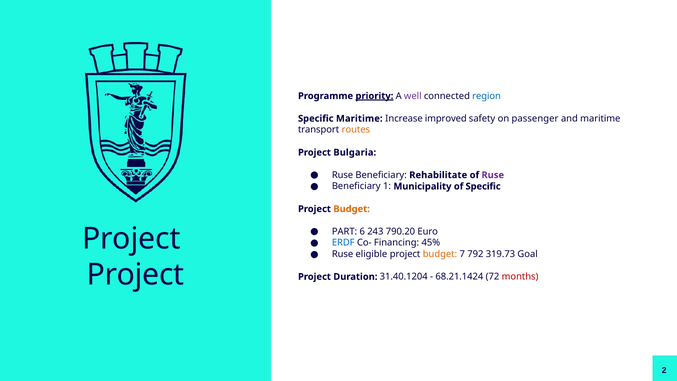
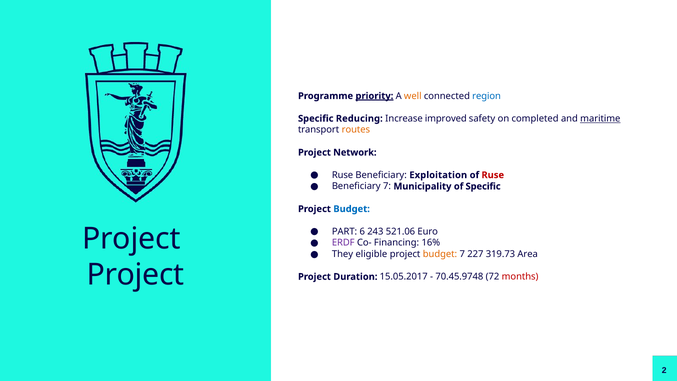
well colour: purple -> orange
Specific Maritime: Maritime -> Reducing
passenger: passenger -> completed
maritime at (600, 118) underline: none -> present
Bulgaria: Bulgaria -> Network
Rehabilitate: Rehabilitate -> Exploitation
Ruse at (493, 175) colour: purple -> red
Beneficiary 1: 1 -> 7
Budget at (352, 209) colour: orange -> blue
790.20: 790.20 -> 521.06
ERDF colour: blue -> purple
45%: 45% -> 16%
Ruse at (343, 254): Ruse -> They
792: 792 -> 227
Goal: Goal -> Area
31.40.1204: 31.40.1204 -> 15.05.2017
68.21.1424: 68.21.1424 -> 70.45.9748
